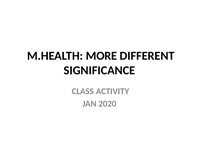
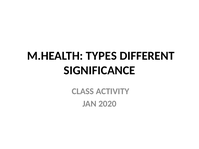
MORE: MORE -> TYPES
